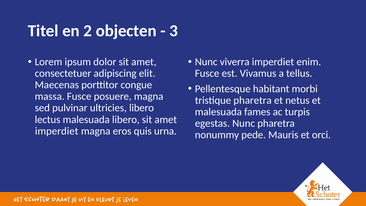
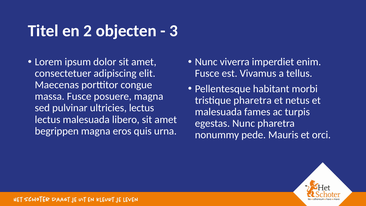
ultricies libero: libero -> lectus
imperdiet at (57, 131): imperdiet -> begrippen
